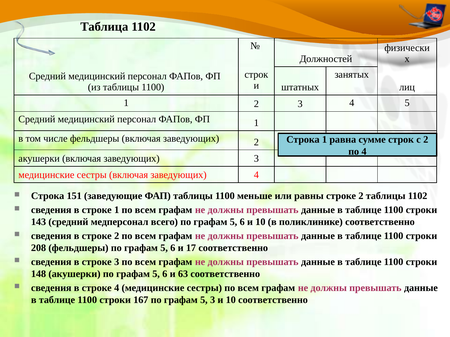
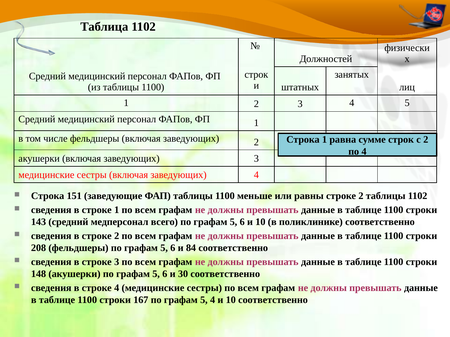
17: 17 -> 84
63: 63 -> 30
5 3: 3 -> 4
